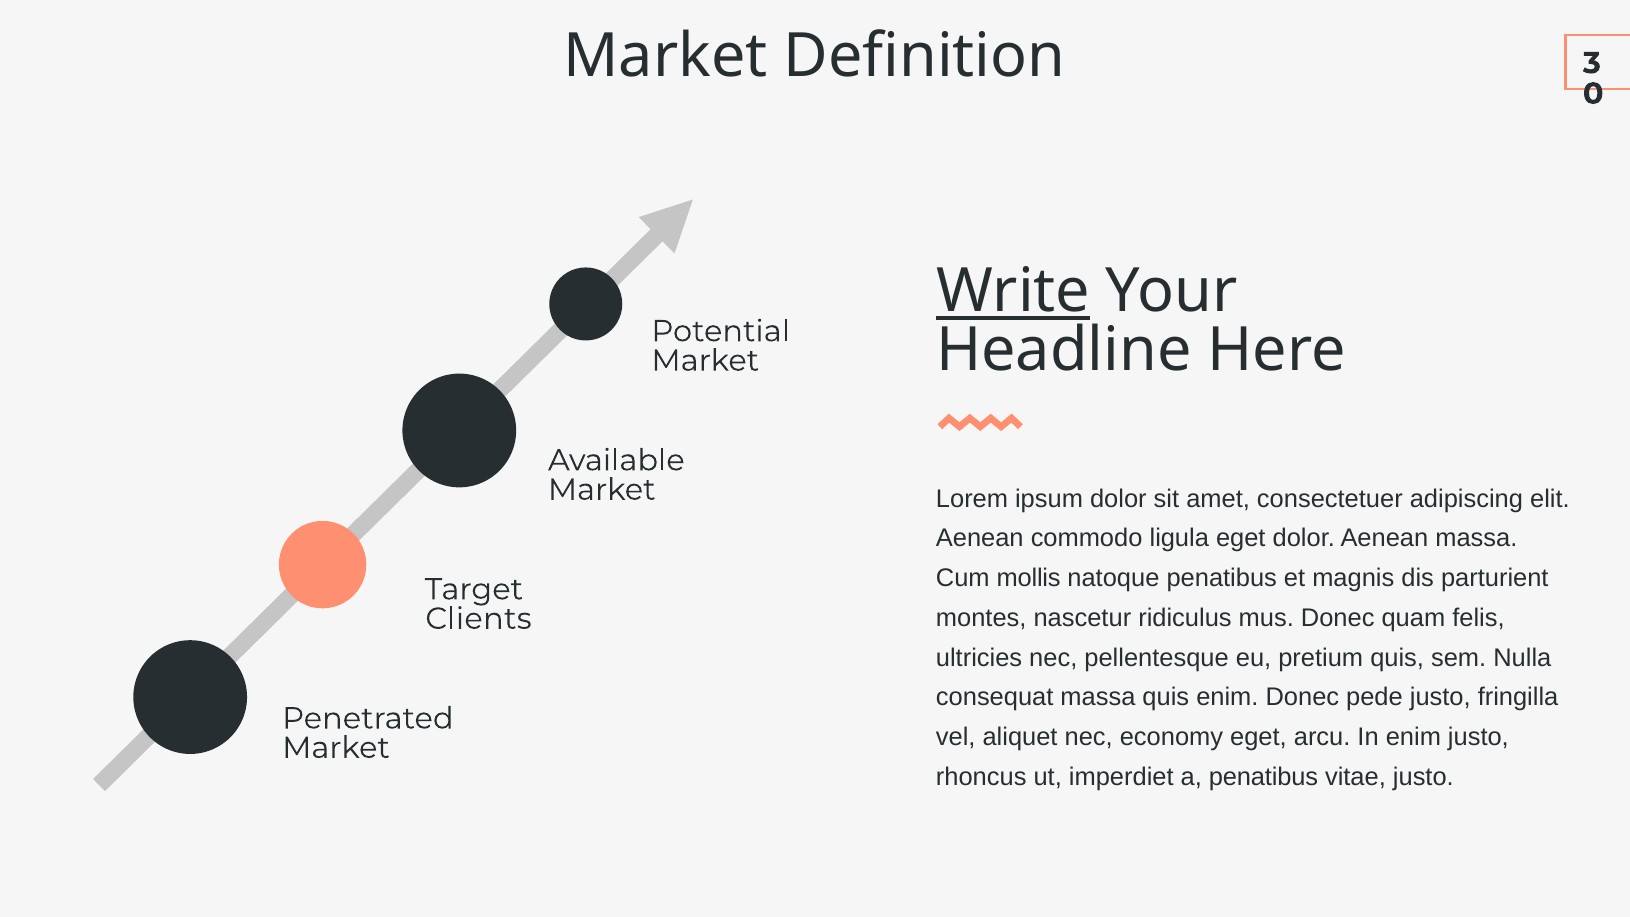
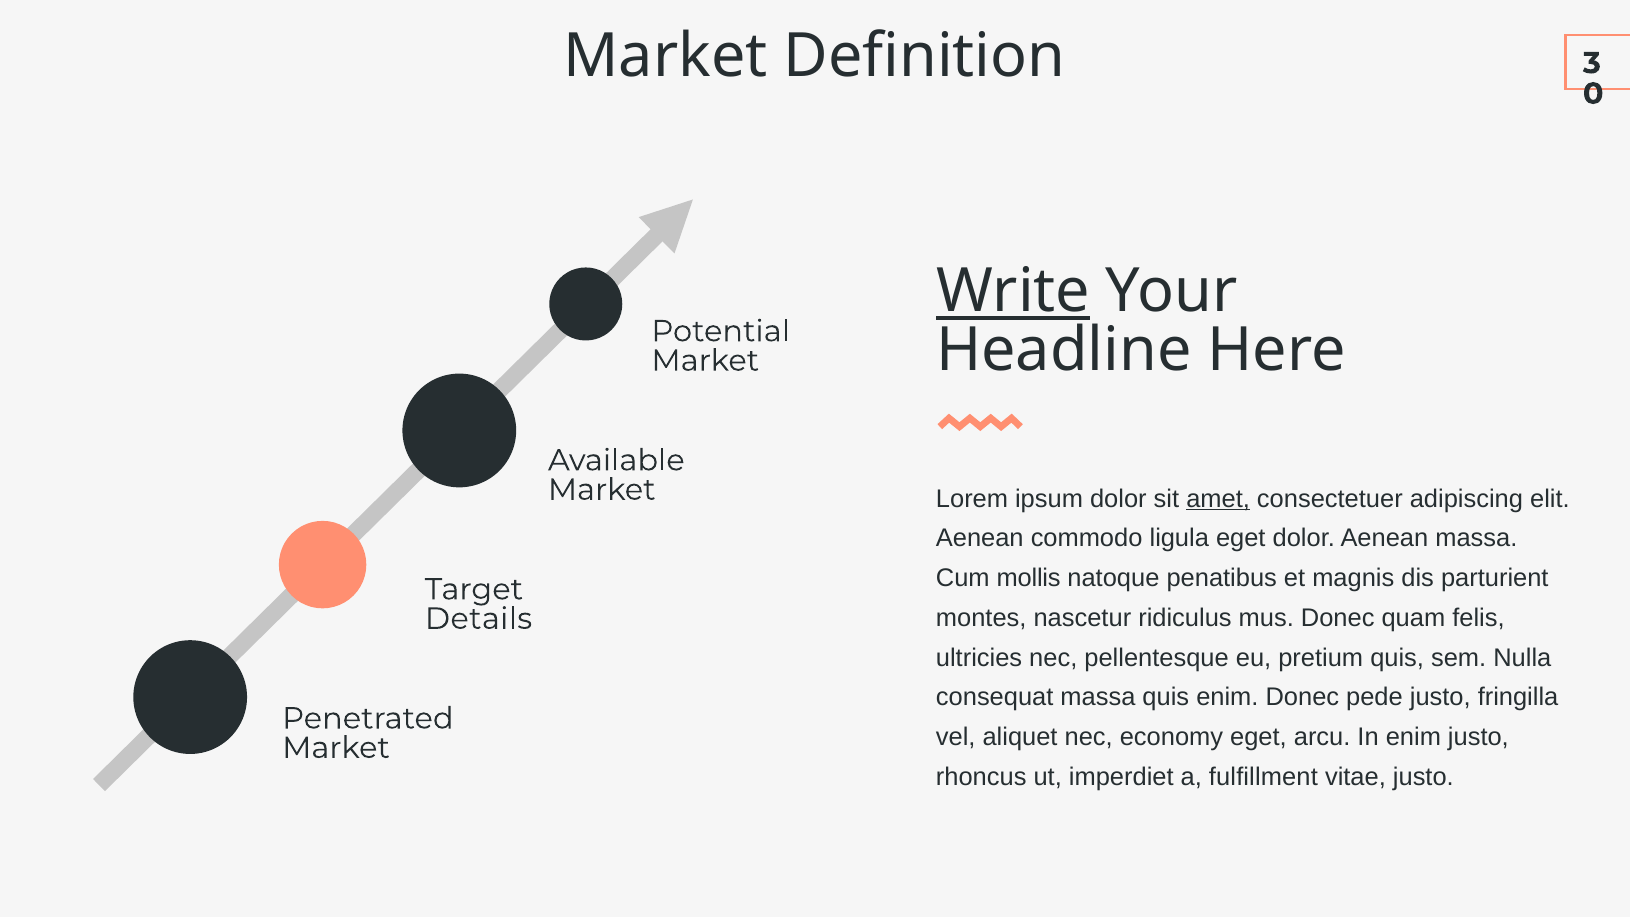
amet underline: none -> present
Clients: Clients -> Details
a penatibus: penatibus -> fulfillment
